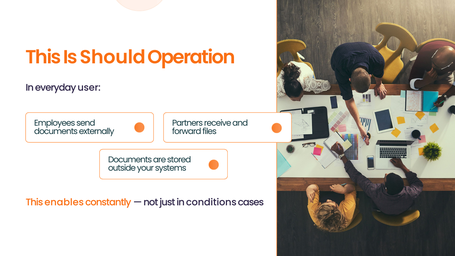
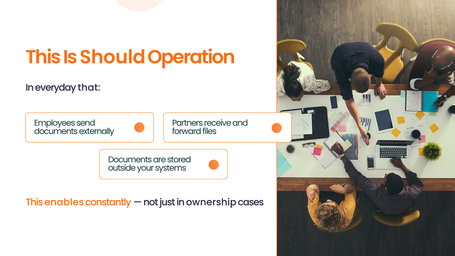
user: user -> that
conditions: conditions -> ownership
